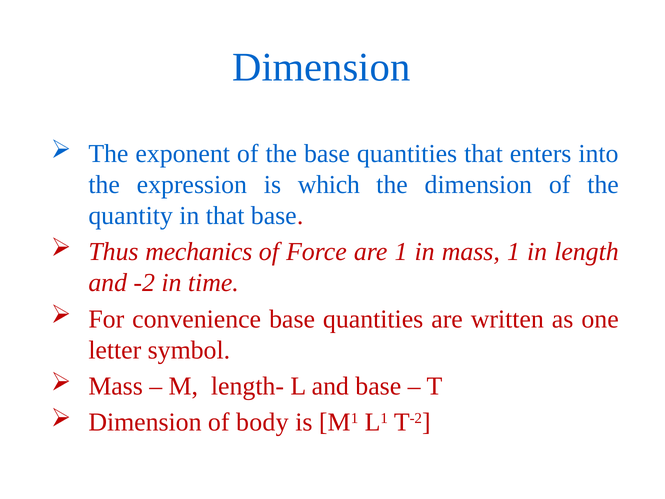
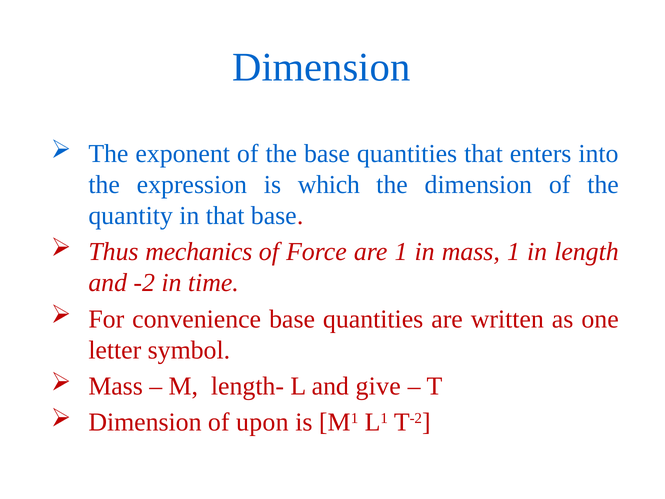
and base: base -> give
body: body -> upon
